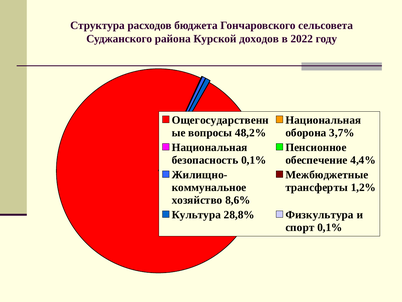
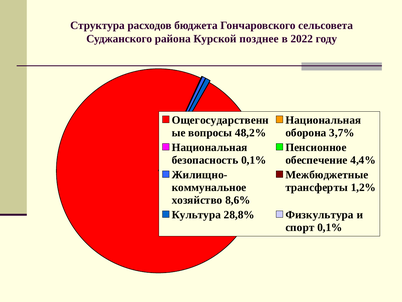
доходов: доходов -> позднее
